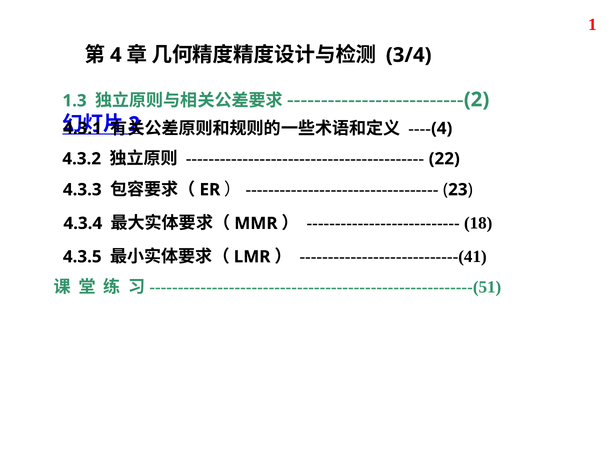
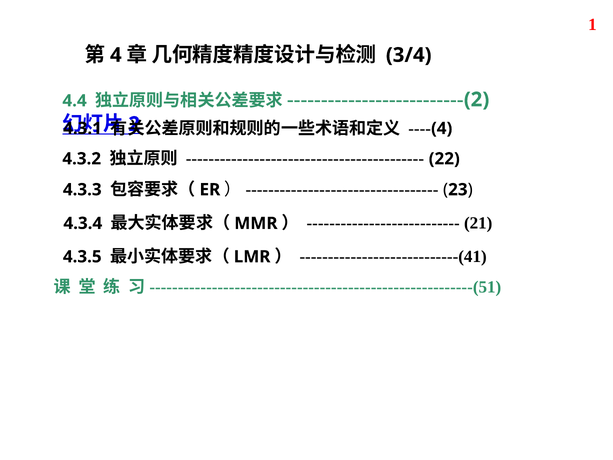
1.3: 1.3 -> 4.4
18: 18 -> 21
